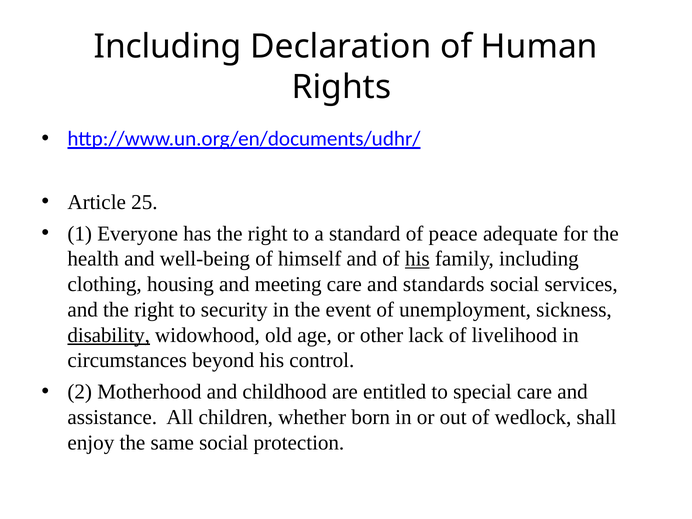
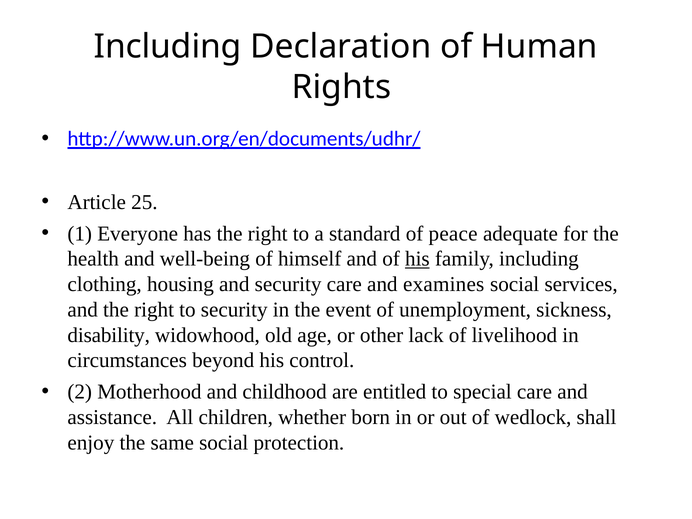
and meeting: meeting -> security
standards: standards -> examines
disability underline: present -> none
